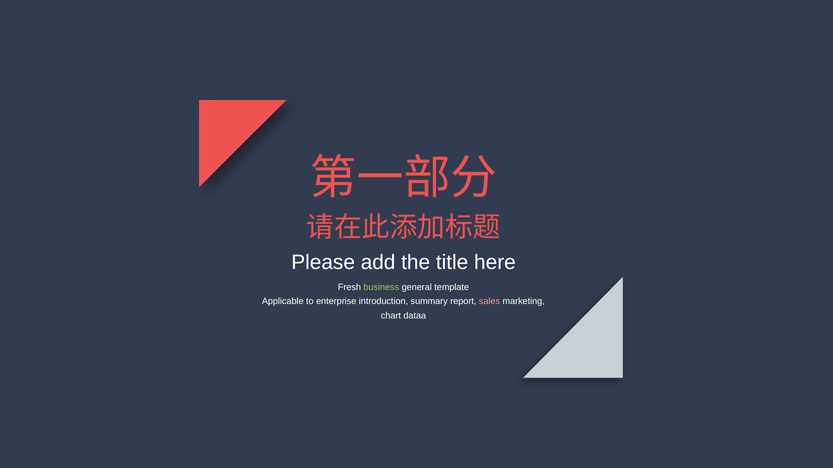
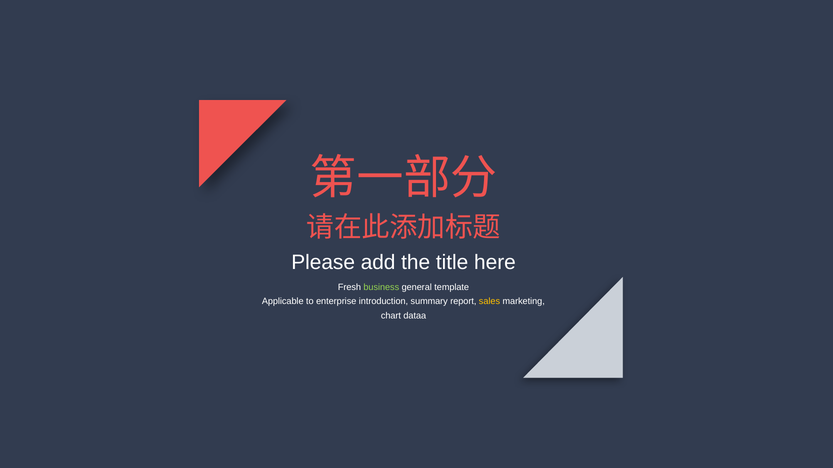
sales colour: pink -> yellow
